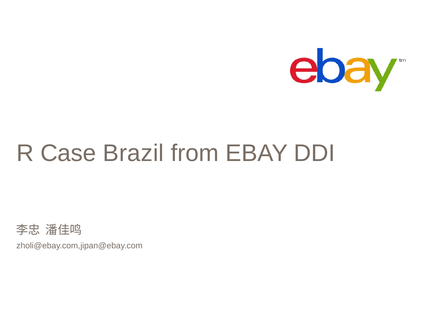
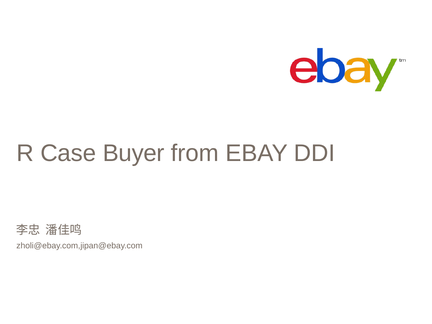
Brazil: Brazil -> Buyer
